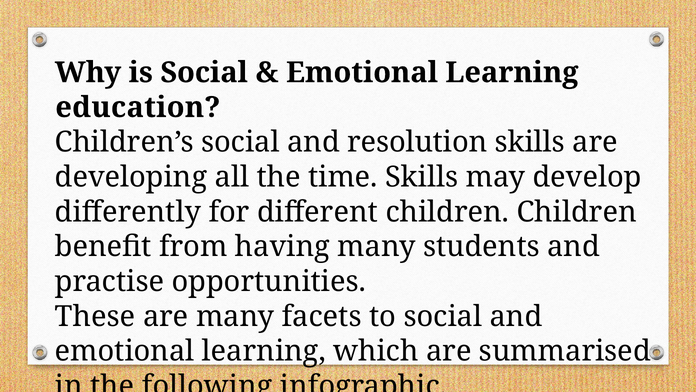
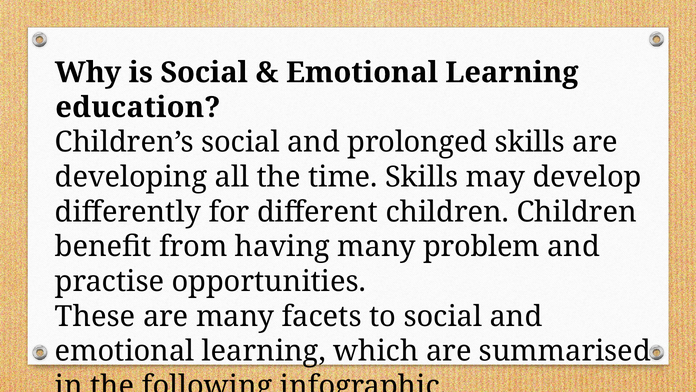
resolution: resolution -> prolonged
students: students -> problem
